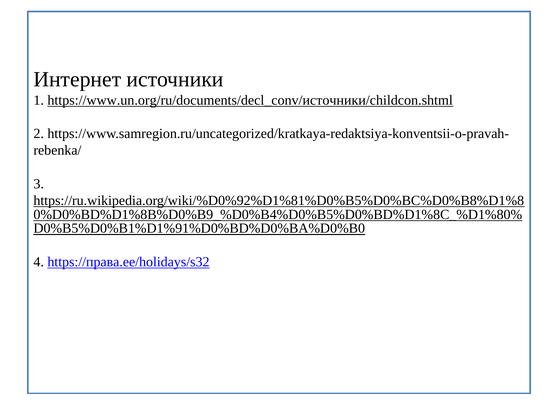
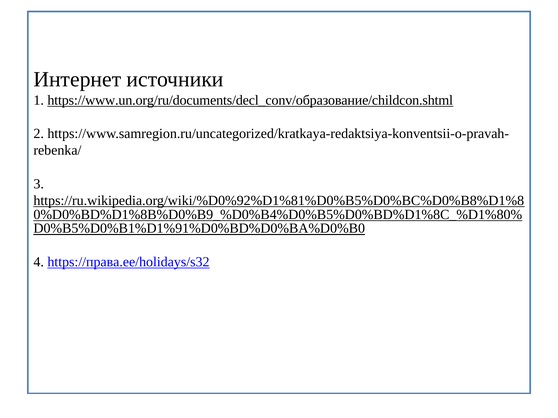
https://www.un.org/ru/documents/decl_conv/источники/childcon.shtml: https://www.un.org/ru/documents/decl_conv/источники/childcon.shtml -> https://www.un.org/ru/documents/decl_conv/образование/childcon.shtml
